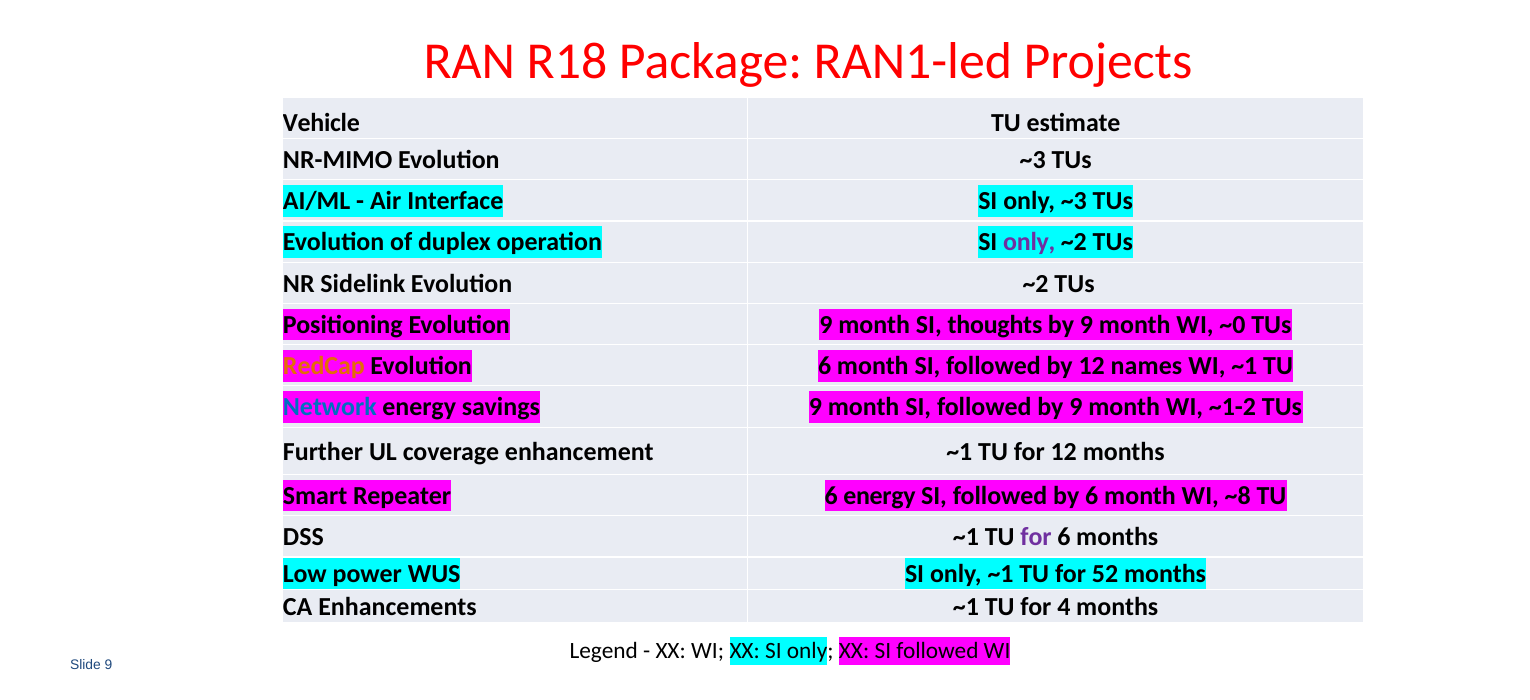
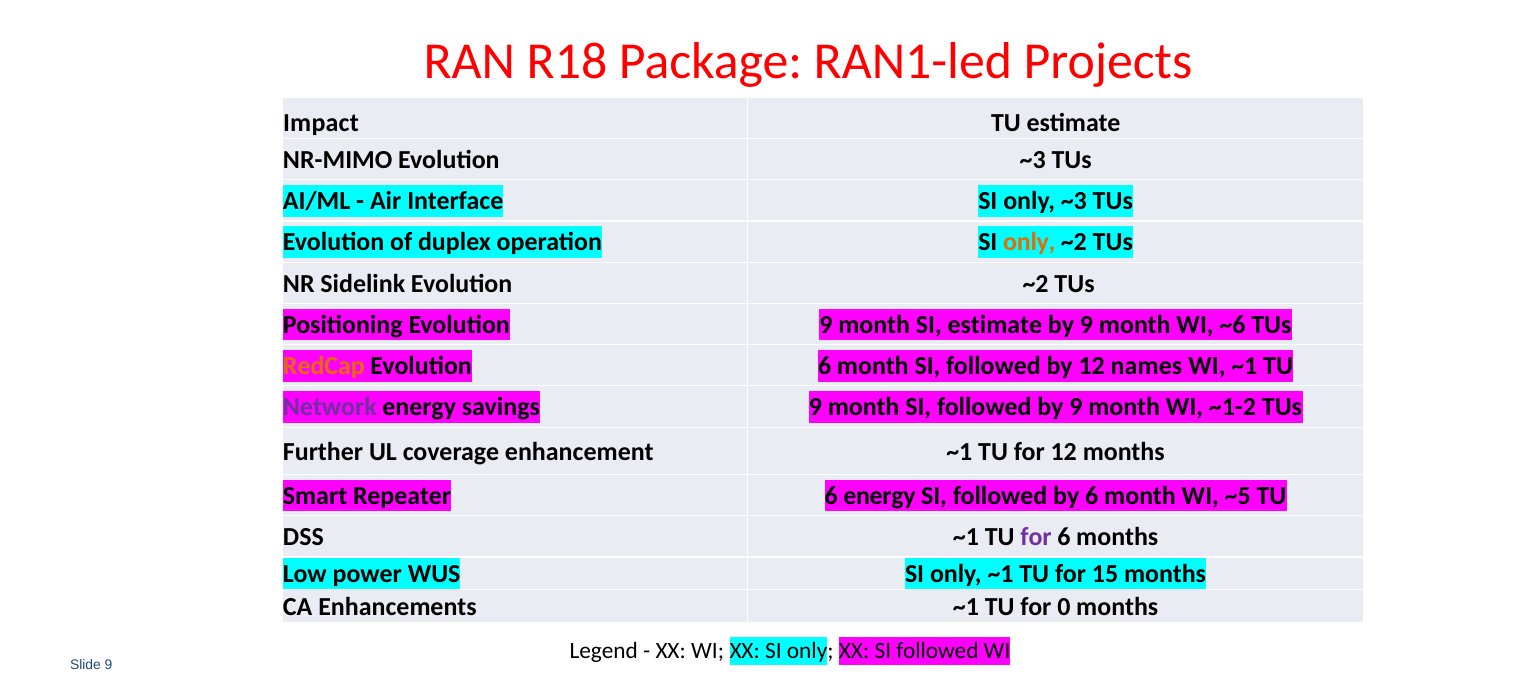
Vehicle: Vehicle -> Impact
only at (1029, 242) colour: purple -> orange
SI thoughts: thoughts -> estimate
~0: ~0 -> ~6
Network colour: blue -> purple
~8: ~8 -> ~5
52: 52 -> 15
4: 4 -> 0
